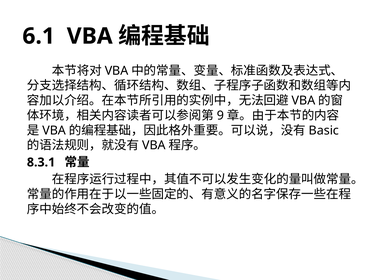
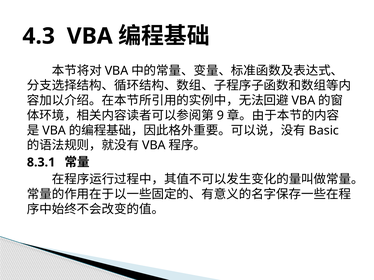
6.1: 6.1 -> 4.3
